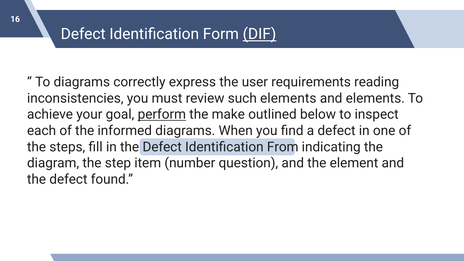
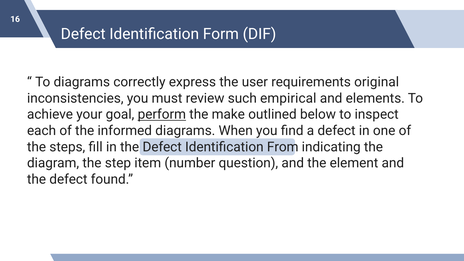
DIF underline: present -> none
reading: reading -> original
such elements: elements -> empirical
